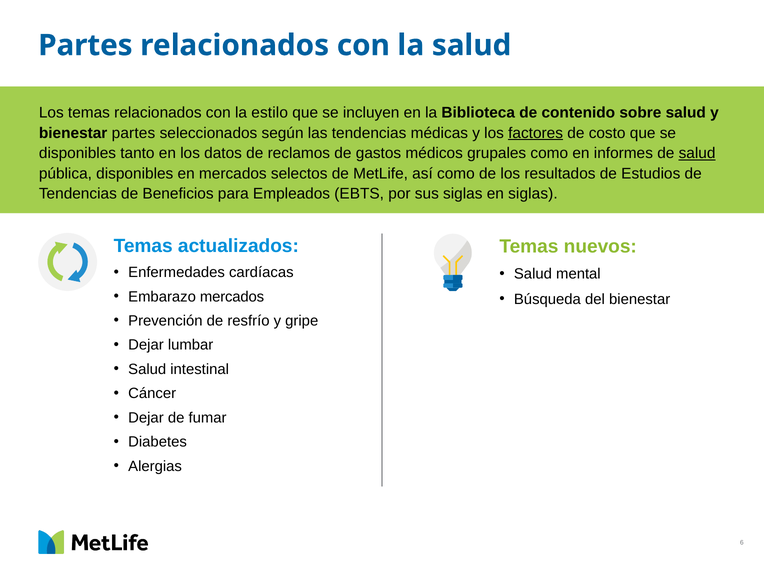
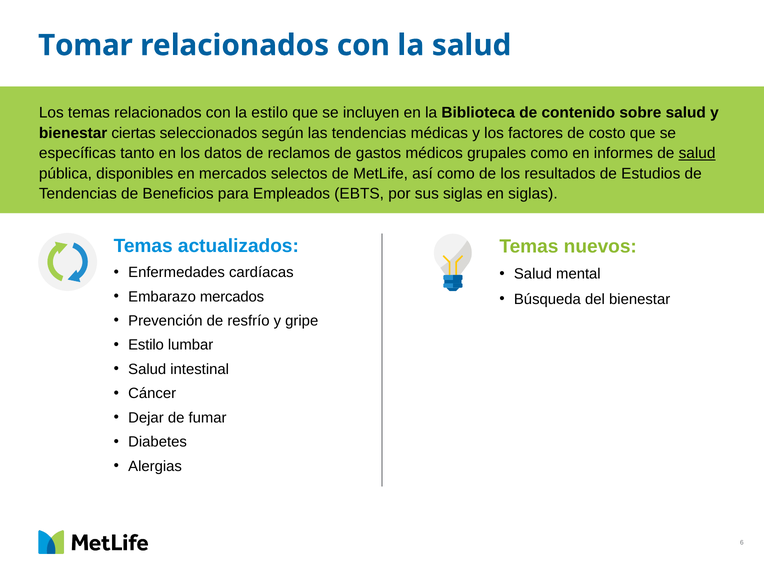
Partes at (85, 45): Partes -> Tomar
bienestar partes: partes -> ciertas
factores underline: present -> none
disponibles at (77, 153): disponibles -> específicas
Dejar at (146, 345): Dejar -> Estilo
